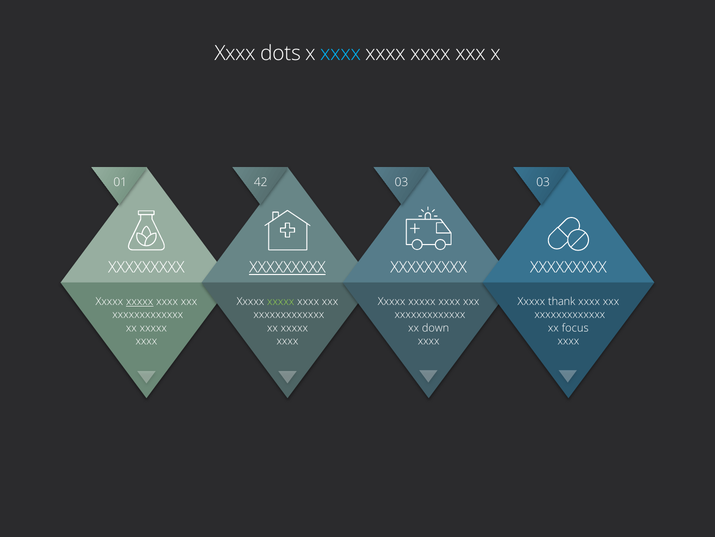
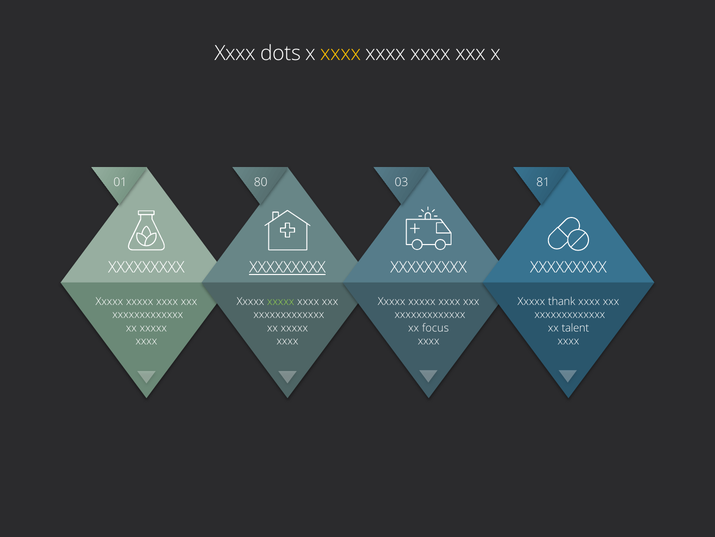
xxxx at (340, 53) colour: light blue -> yellow
42: 42 -> 80
03 03: 03 -> 81
xxxxx at (140, 301) underline: present -> none
down: down -> focus
focus: focus -> talent
